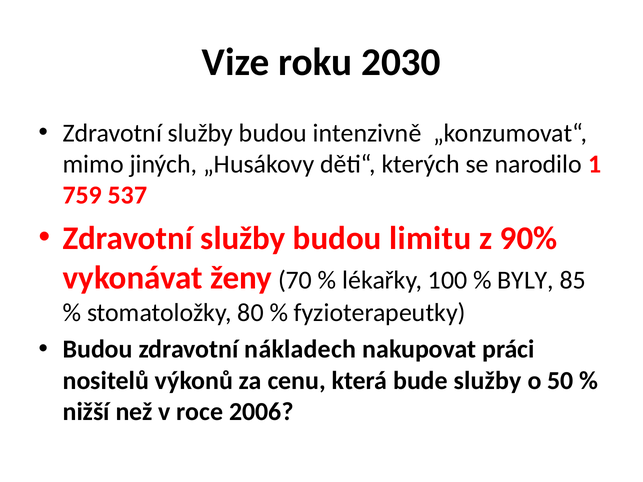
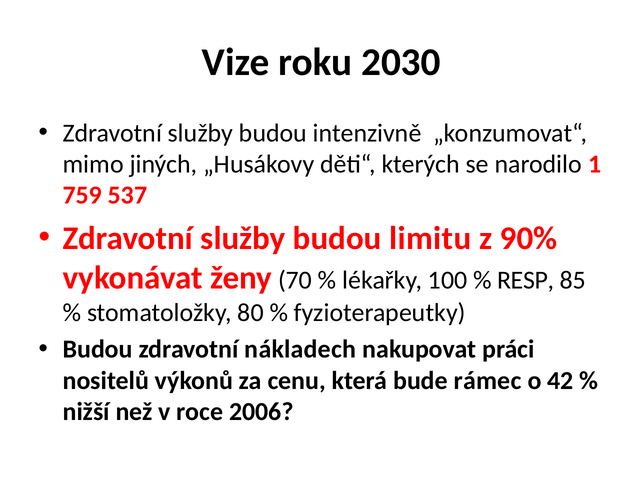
BYLY: BYLY -> RESP
bude služby: služby -> rámec
50: 50 -> 42
